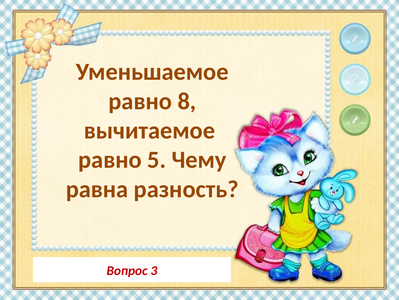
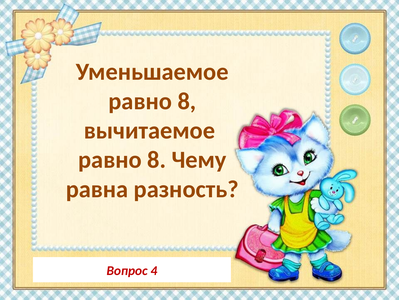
5 at (157, 159): 5 -> 8
3: 3 -> 4
